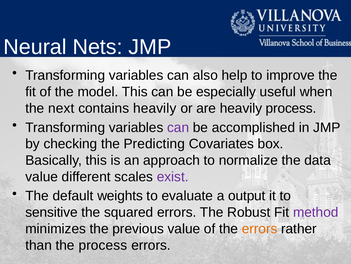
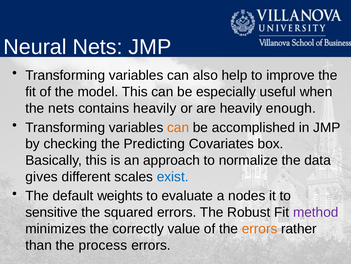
the next: next -> nets
heavily process: process -> enough
can at (178, 127) colour: purple -> orange
value at (42, 176): value -> gives
exist colour: purple -> blue
output: output -> nodes
previous: previous -> correctly
